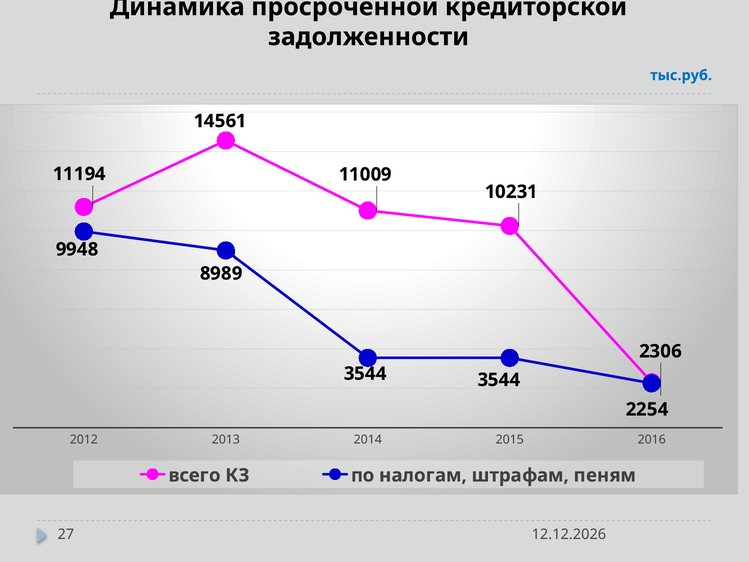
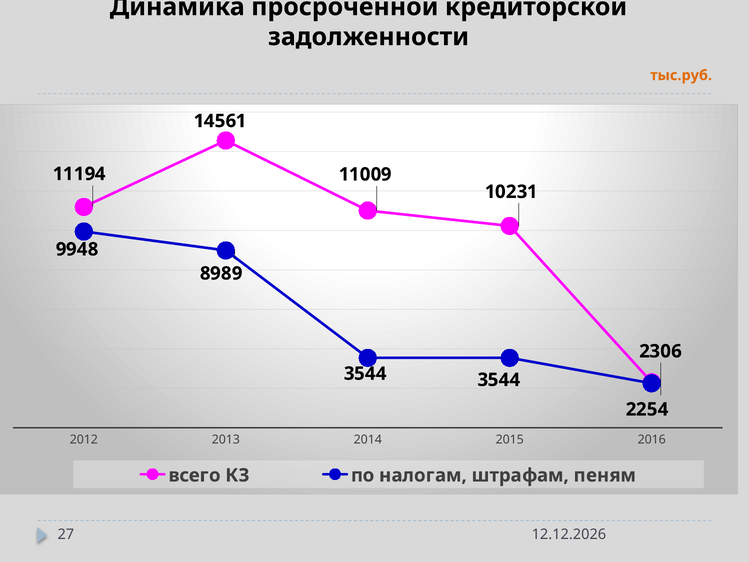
тыс.руб colour: blue -> orange
